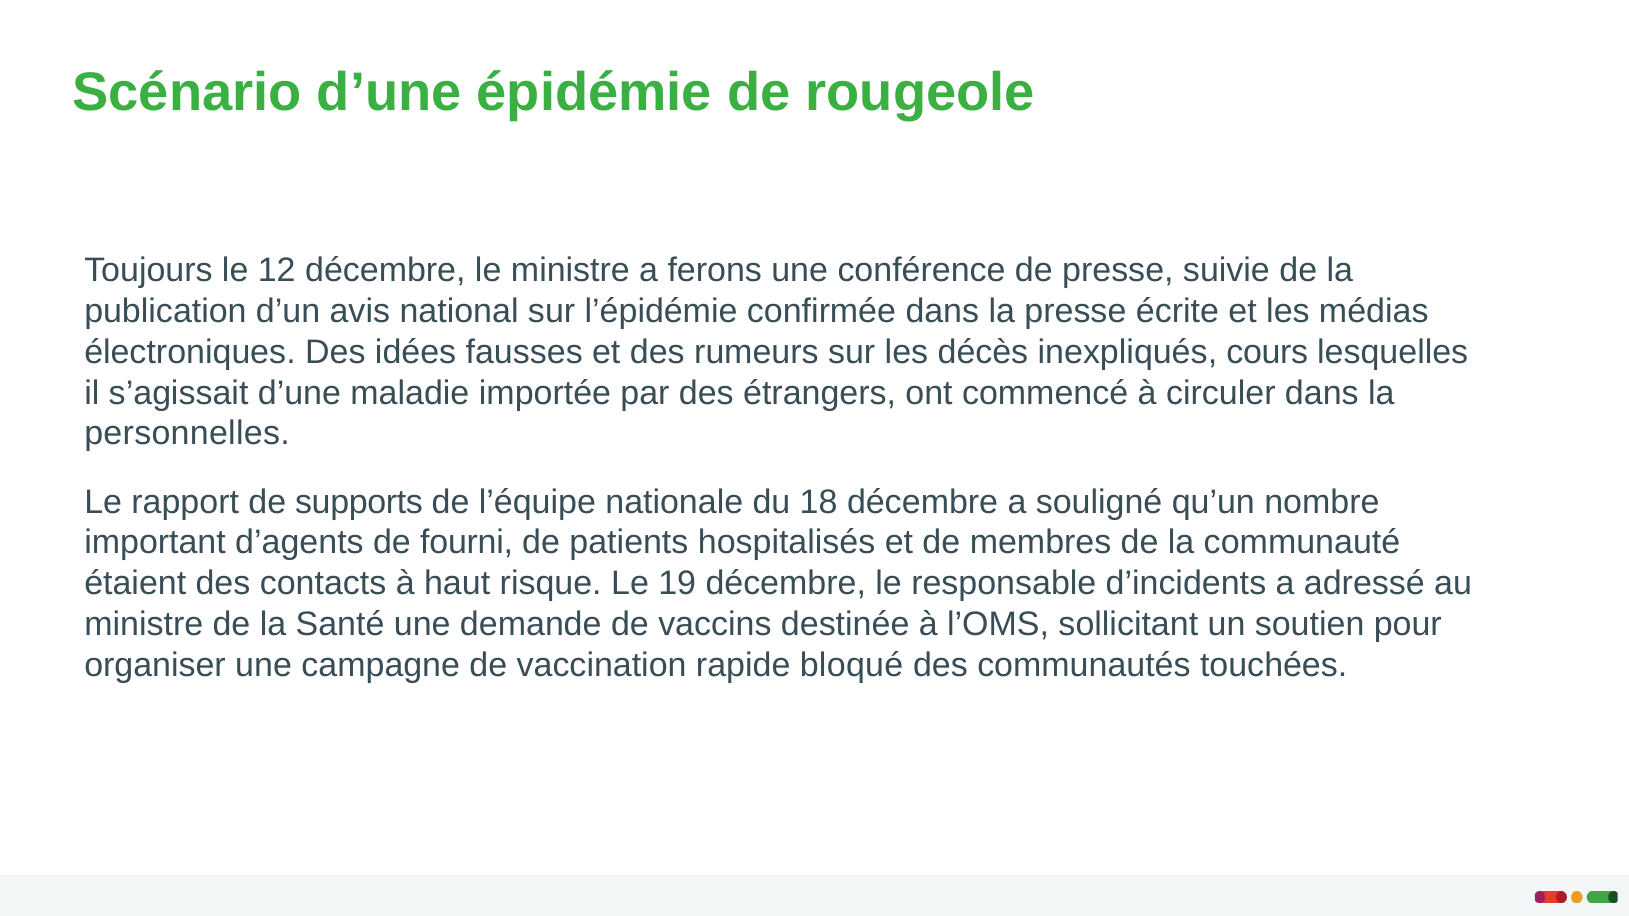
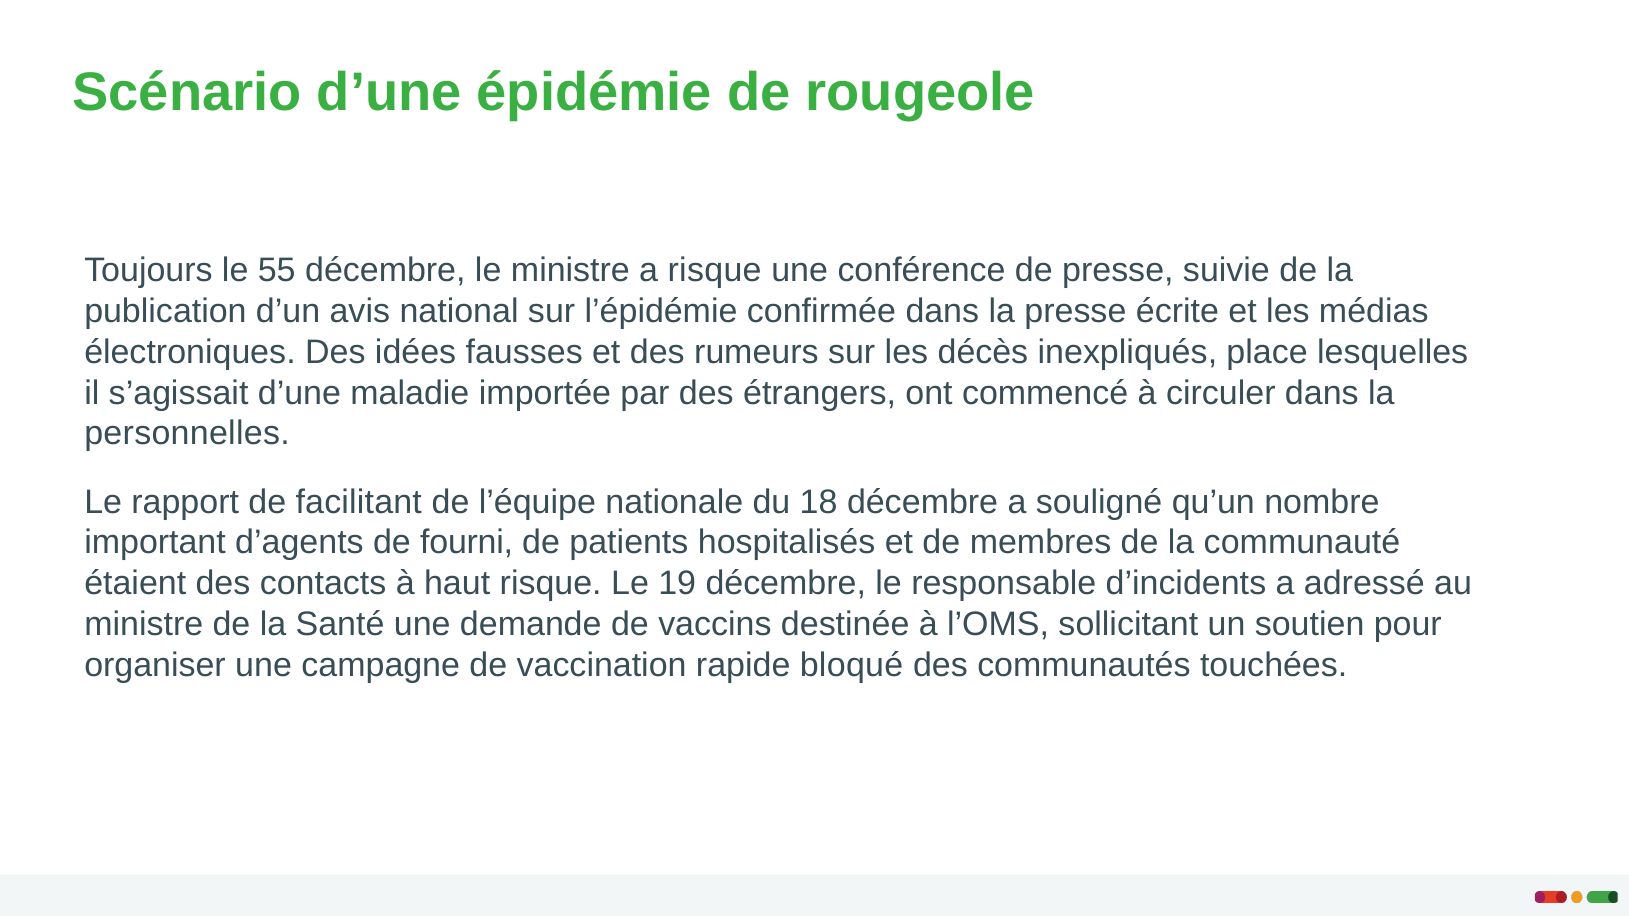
12: 12 -> 55
a ferons: ferons -> risque
cours: cours -> place
supports: supports -> facilitant
